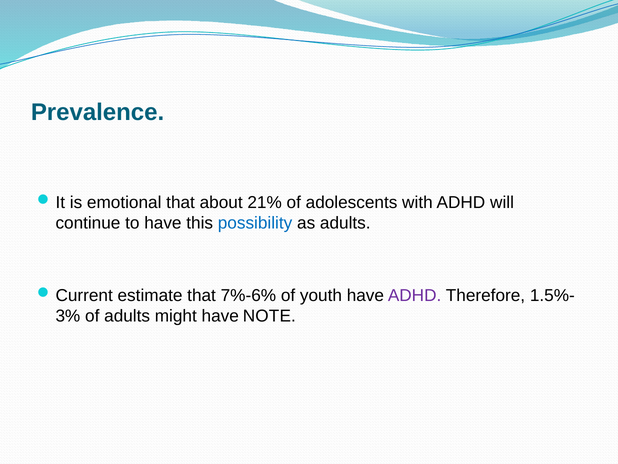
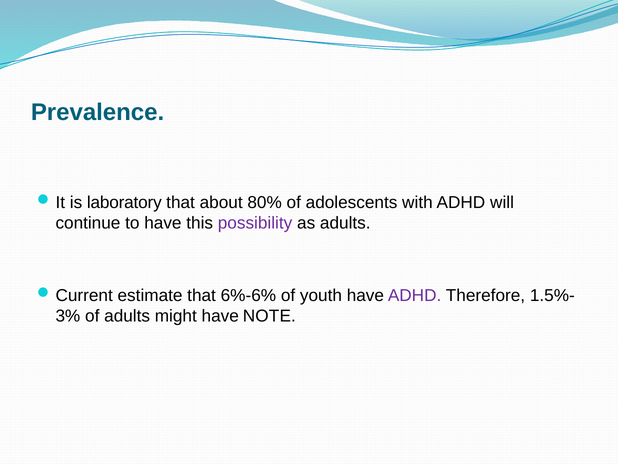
emotional: emotional -> laboratory
21%: 21% -> 80%
possibility colour: blue -> purple
7%-6%: 7%-6% -> 6%-6%
